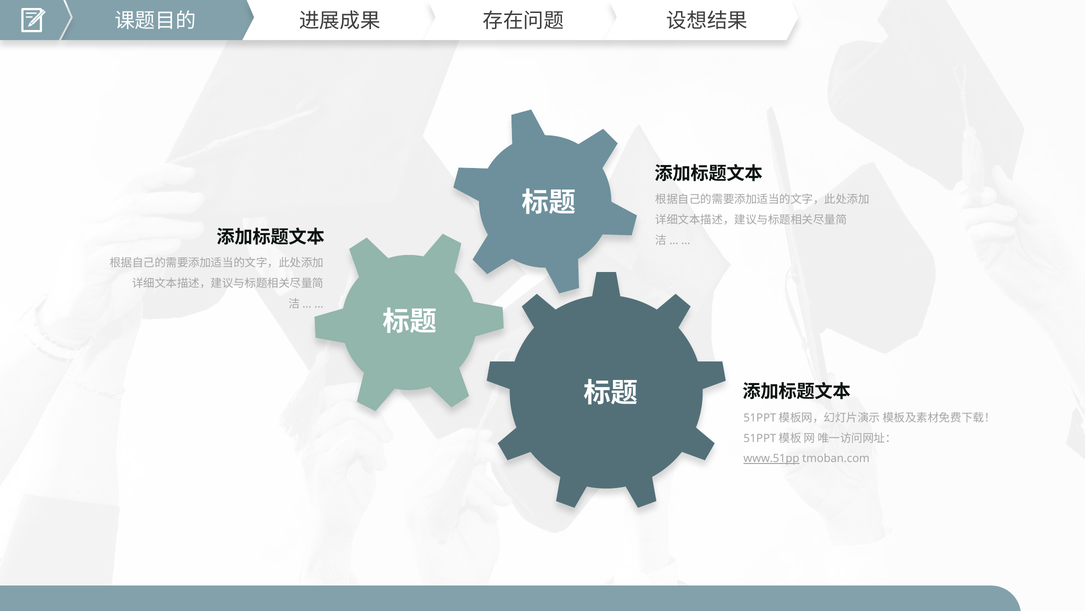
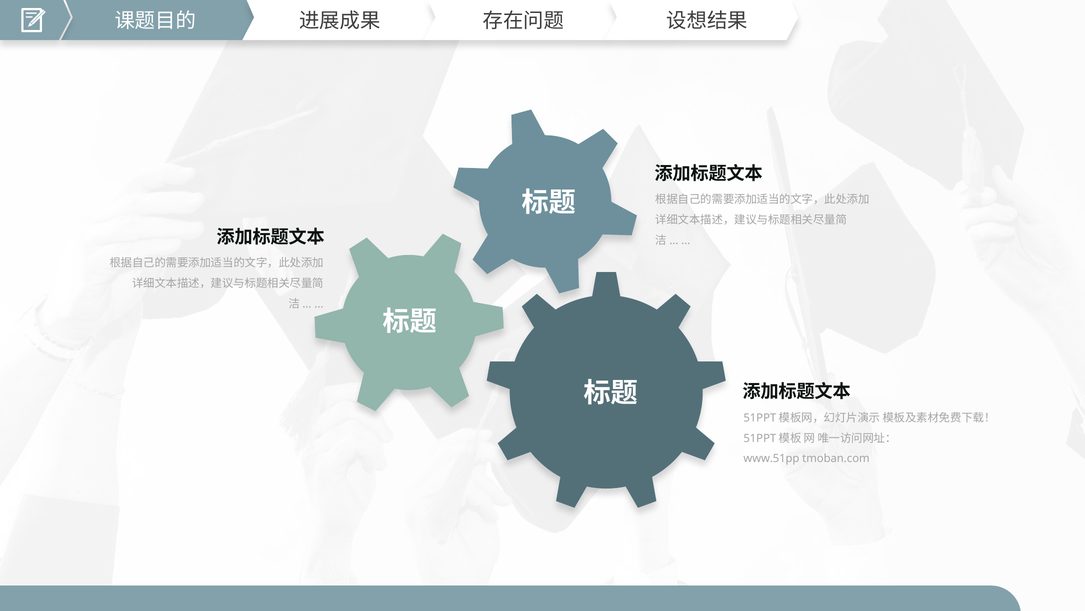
www.51pp underline: present -> none
